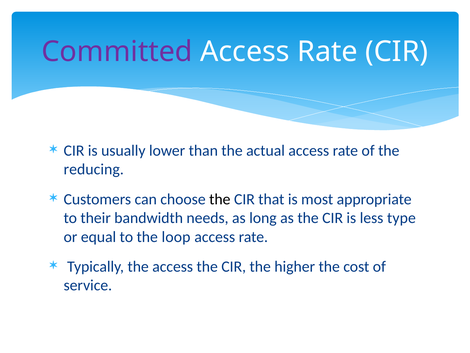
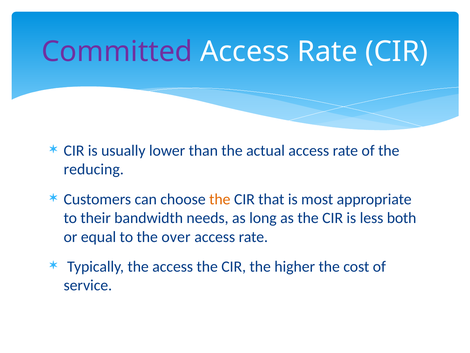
the at (220, 199) colour: black -> orange
type: type -> both
loop: loop -> over
